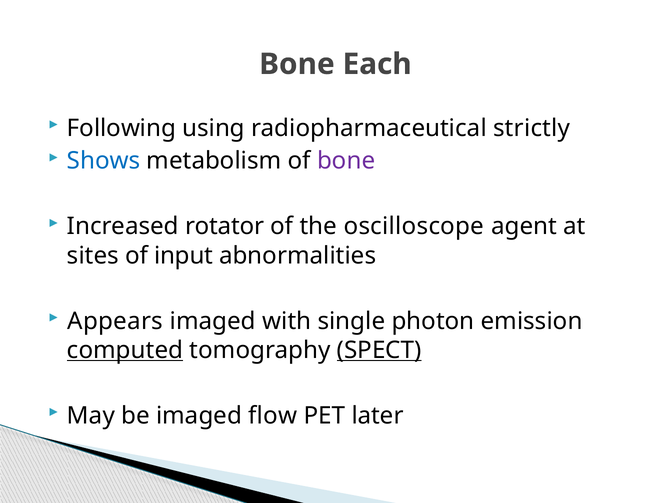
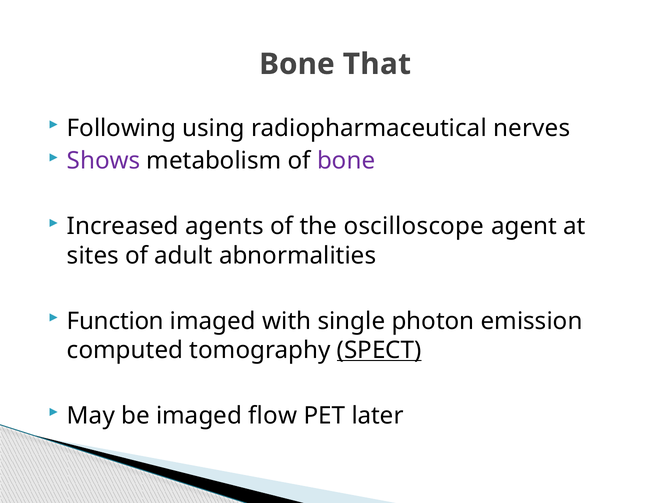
Each: Each -> That
strictly: strictly -> nerves
Shows colour: blue -> purple
rotator: rotator -> agents
input: input -> adult
Appears: Appears -> Function
computed underline: present -> none
